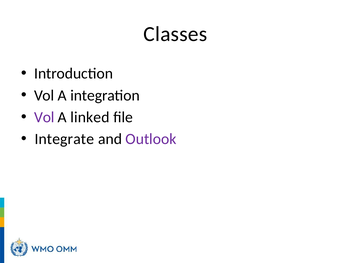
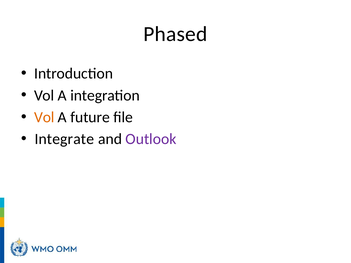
Classes: Classes -> Phased
Vol at (44, 117) colour: purple -> orange
linked: linked -> future
